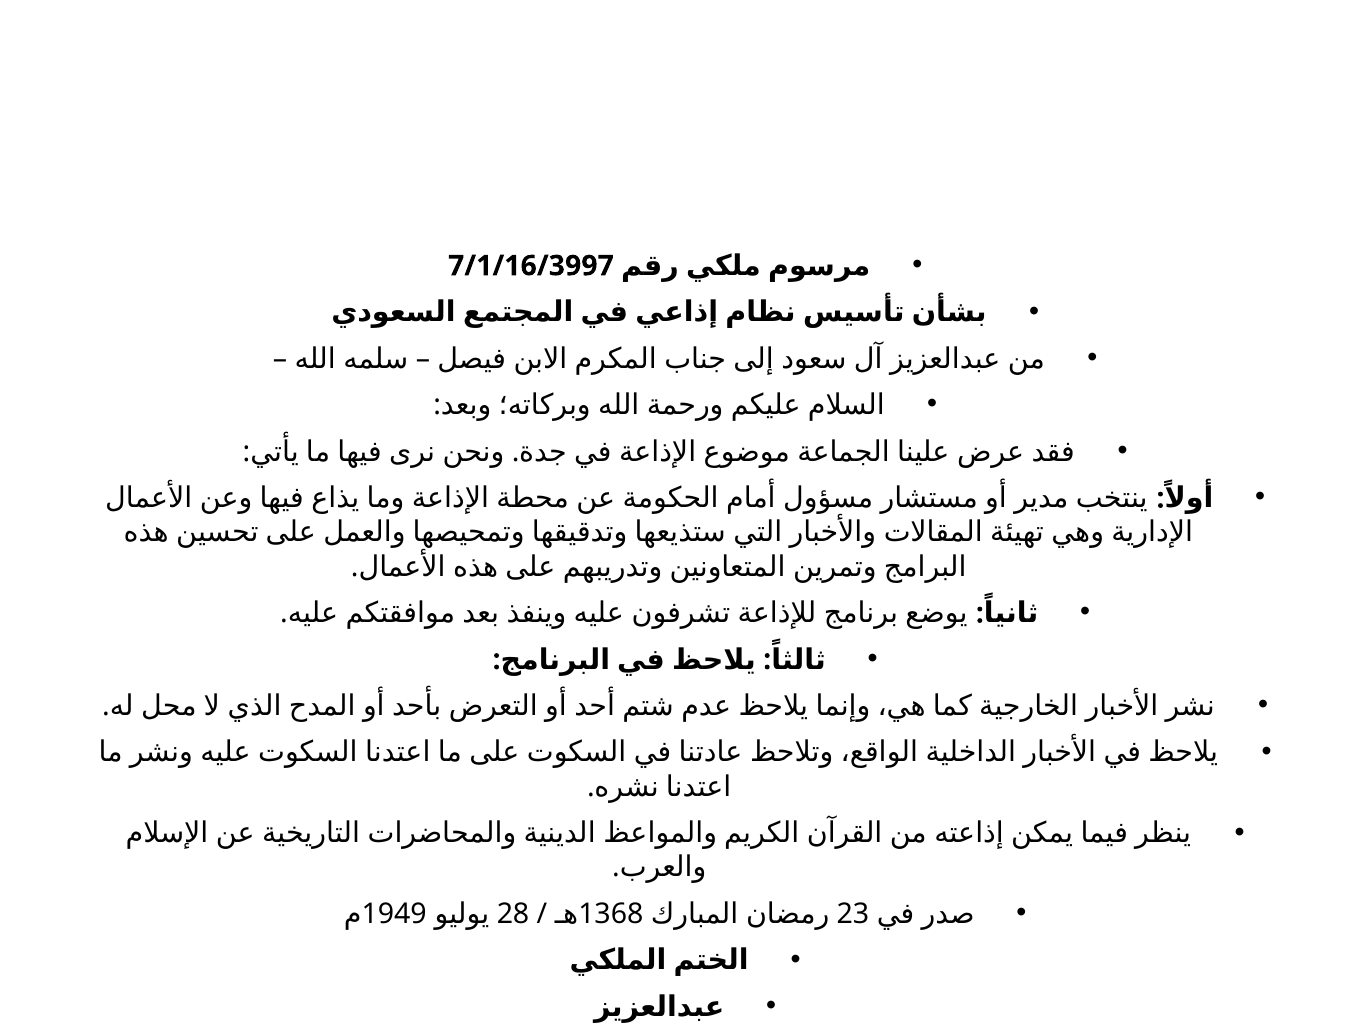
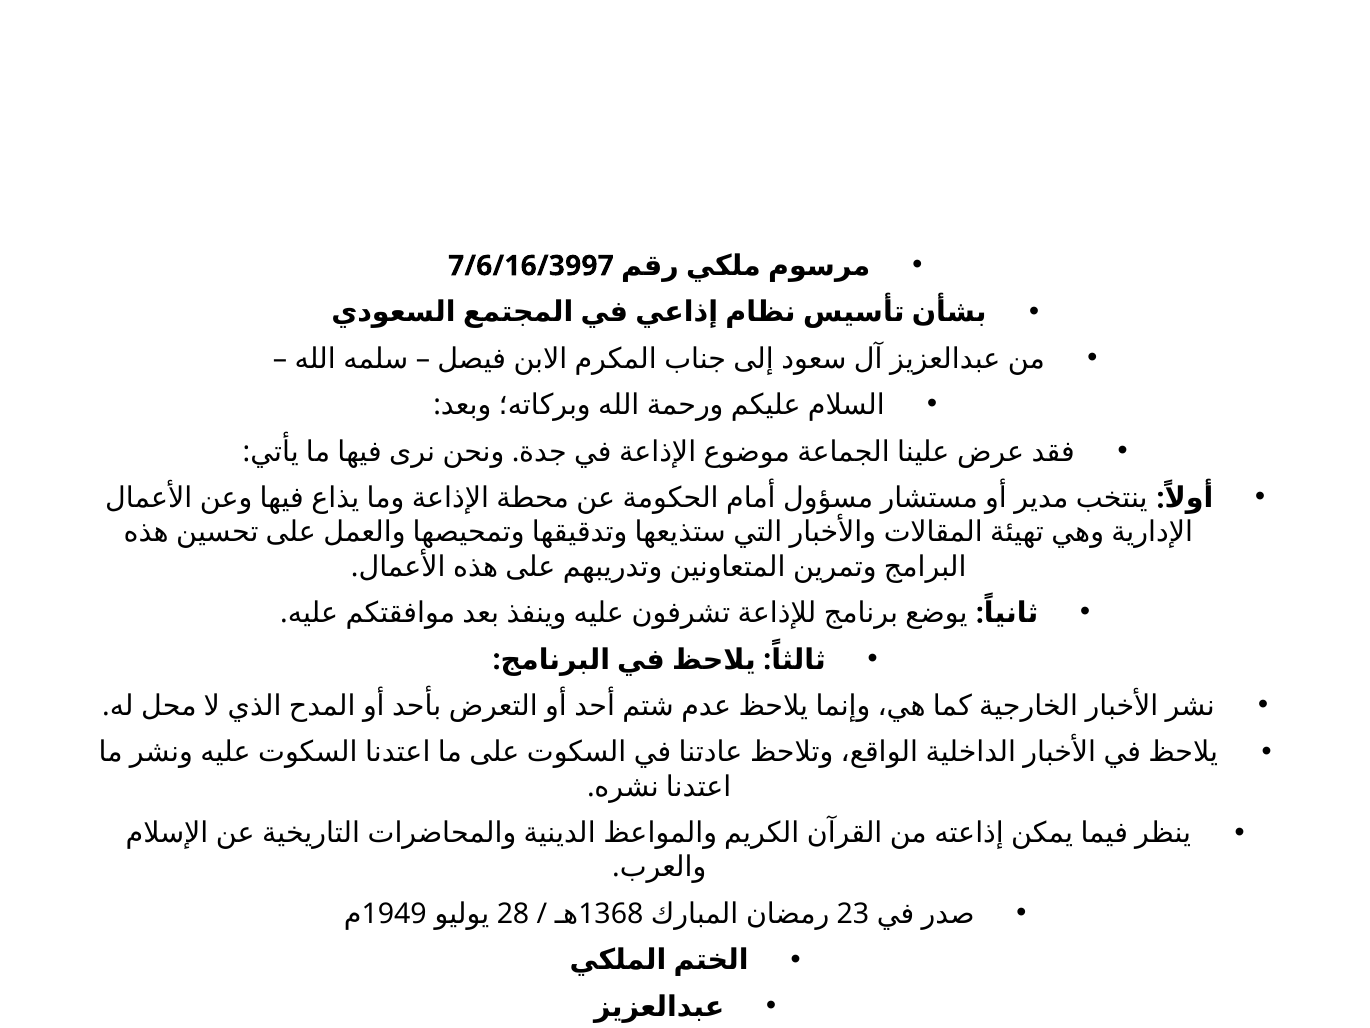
7/1/16/3997: 7/1/16/3997 -> 7/6/16/3997
